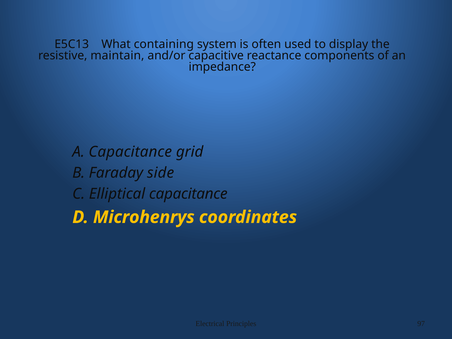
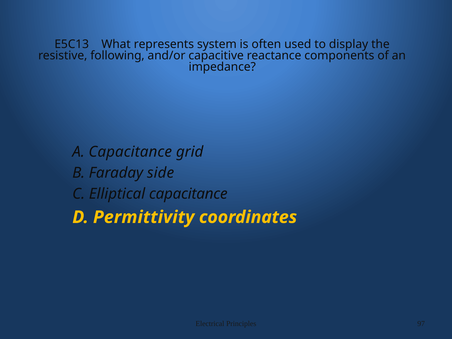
containing: containing -> represents
maintain: maintain -> following
Microhenrys: Microhenrys -> Permittivity
